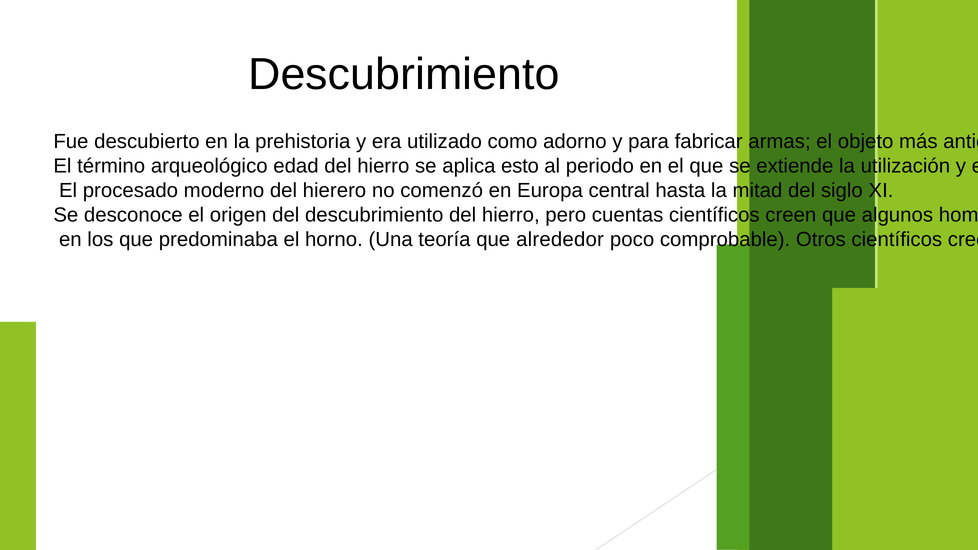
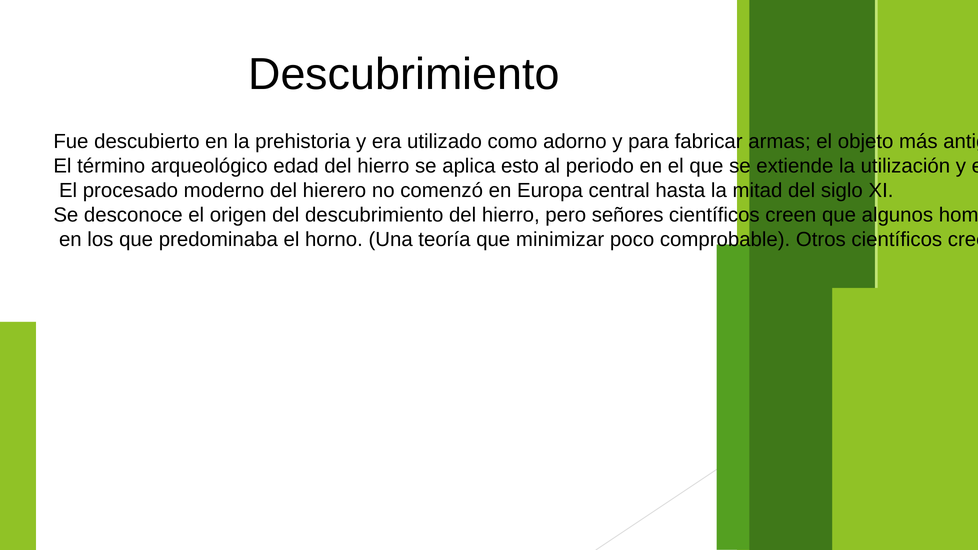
pero cuentas: cuentas -> señores
alrededor: alrededor -> minimizar
